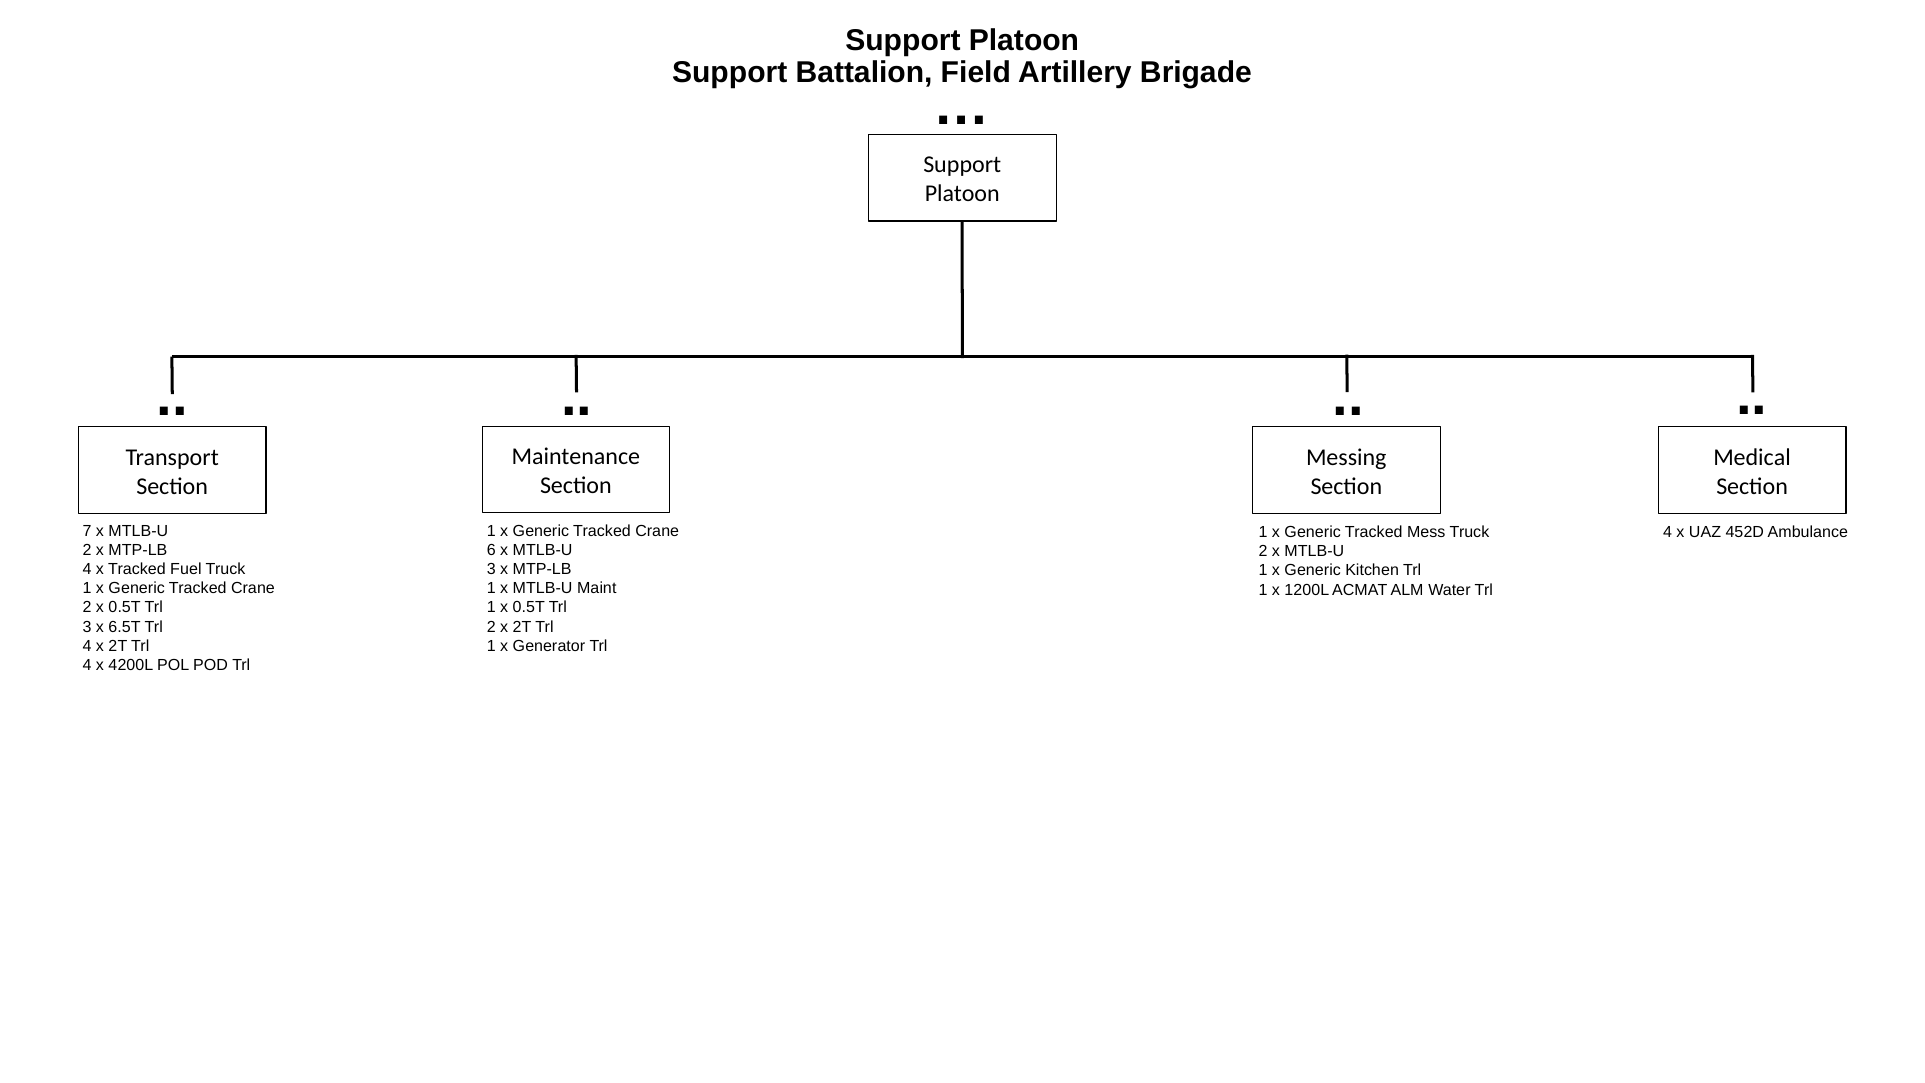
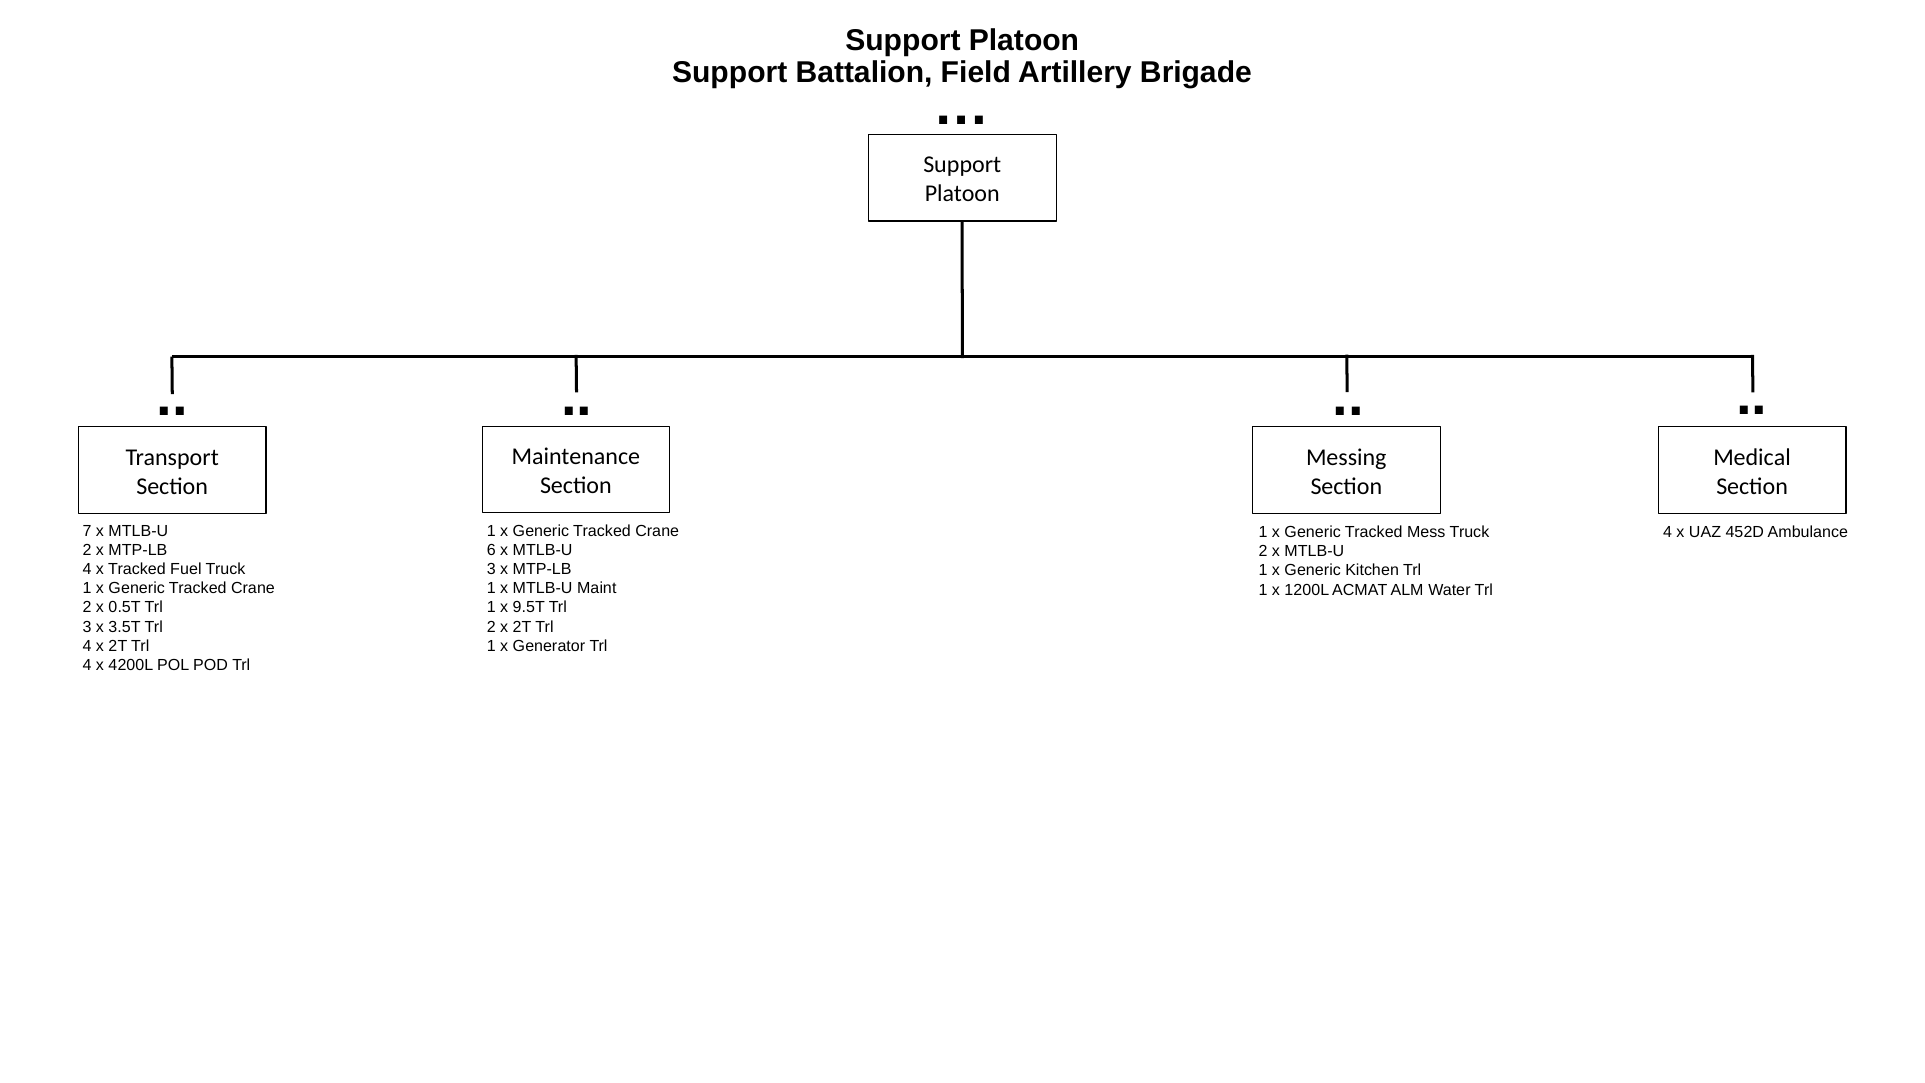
1 x 0.5T: 0.5T -> 9.5T
6.5T: 6.5T -> 3.5T
